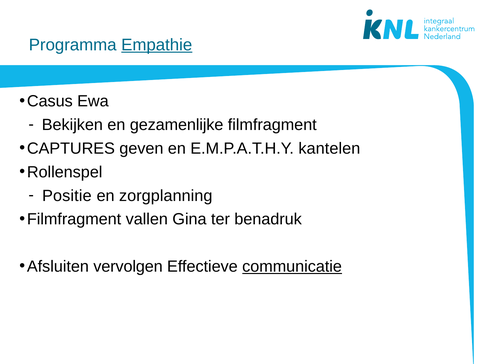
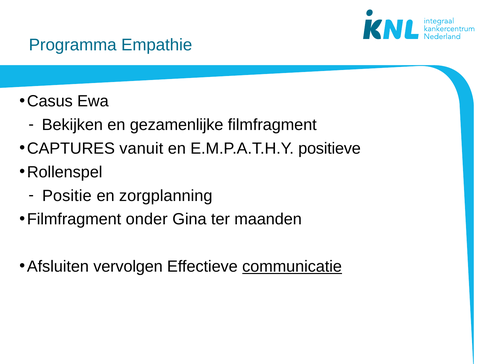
Empathie underline: present -> none
geven: geven -> vanuit
kantelen: kantelen -> positieve
vallen: vallen -> onder
benadruk: benadruk -> maanden
